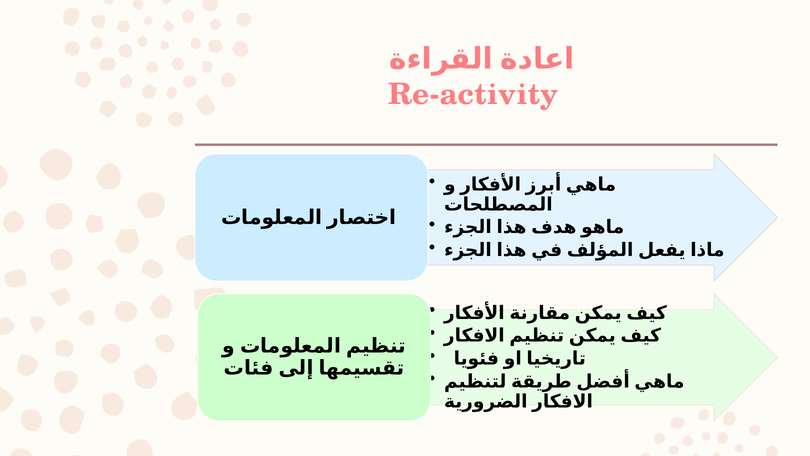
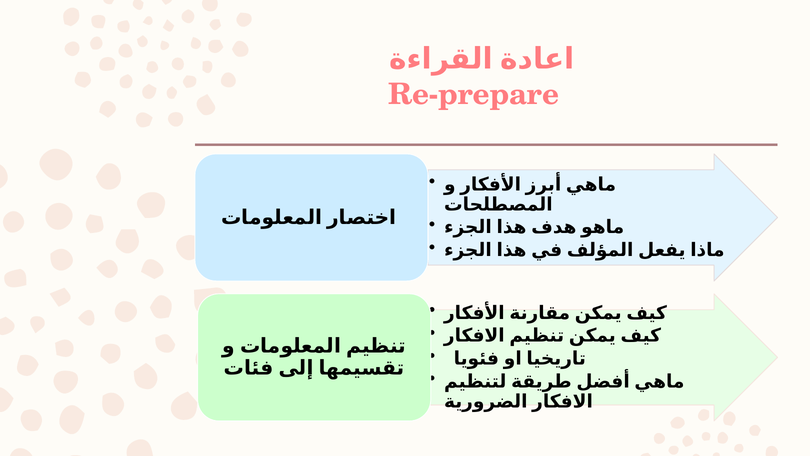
Re-activity: Re-activity -> Re-prepare
